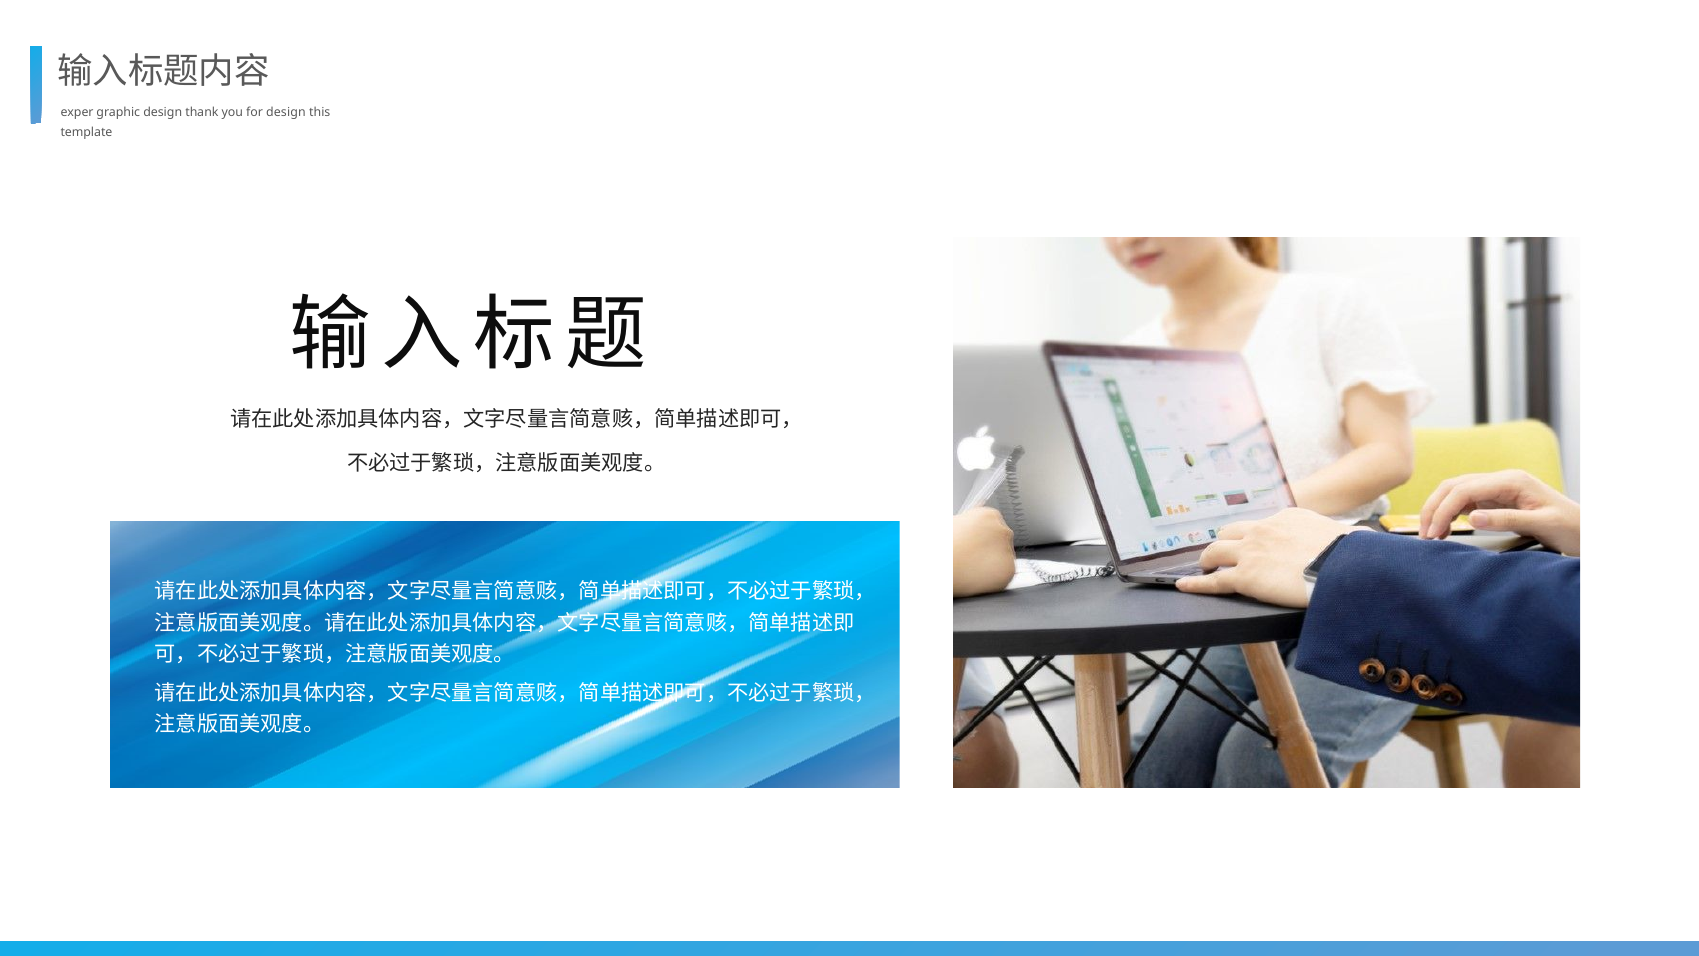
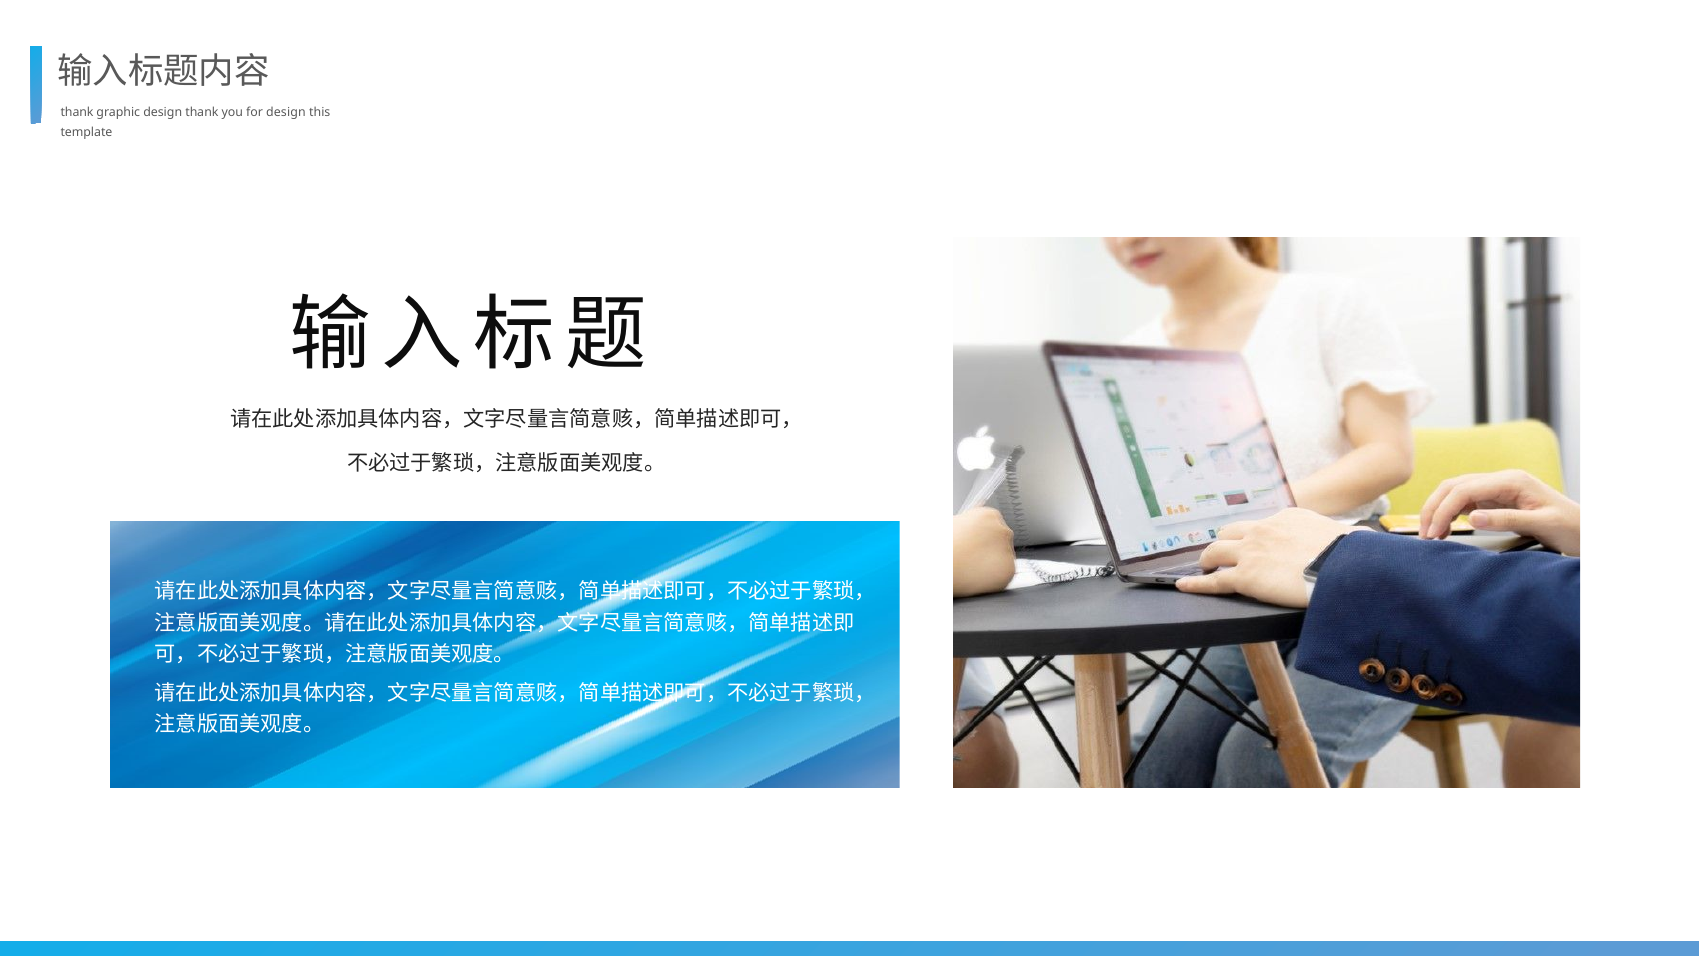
exper at (77, 113): exper -> thank
